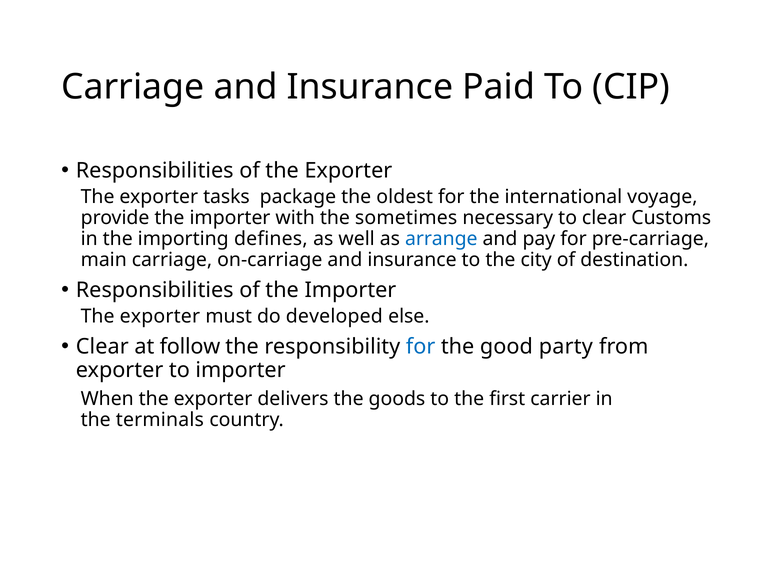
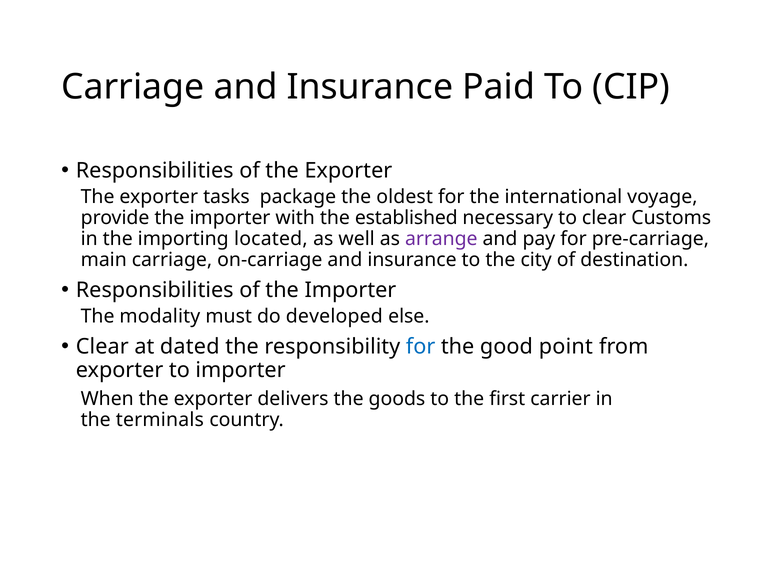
sometimes: sometimes -> established
defines: defines -> located
arrange colour: blue -> purple
exporter at (160, 317): exporter -> modality
follow: follow -> dated
party: party -> point
